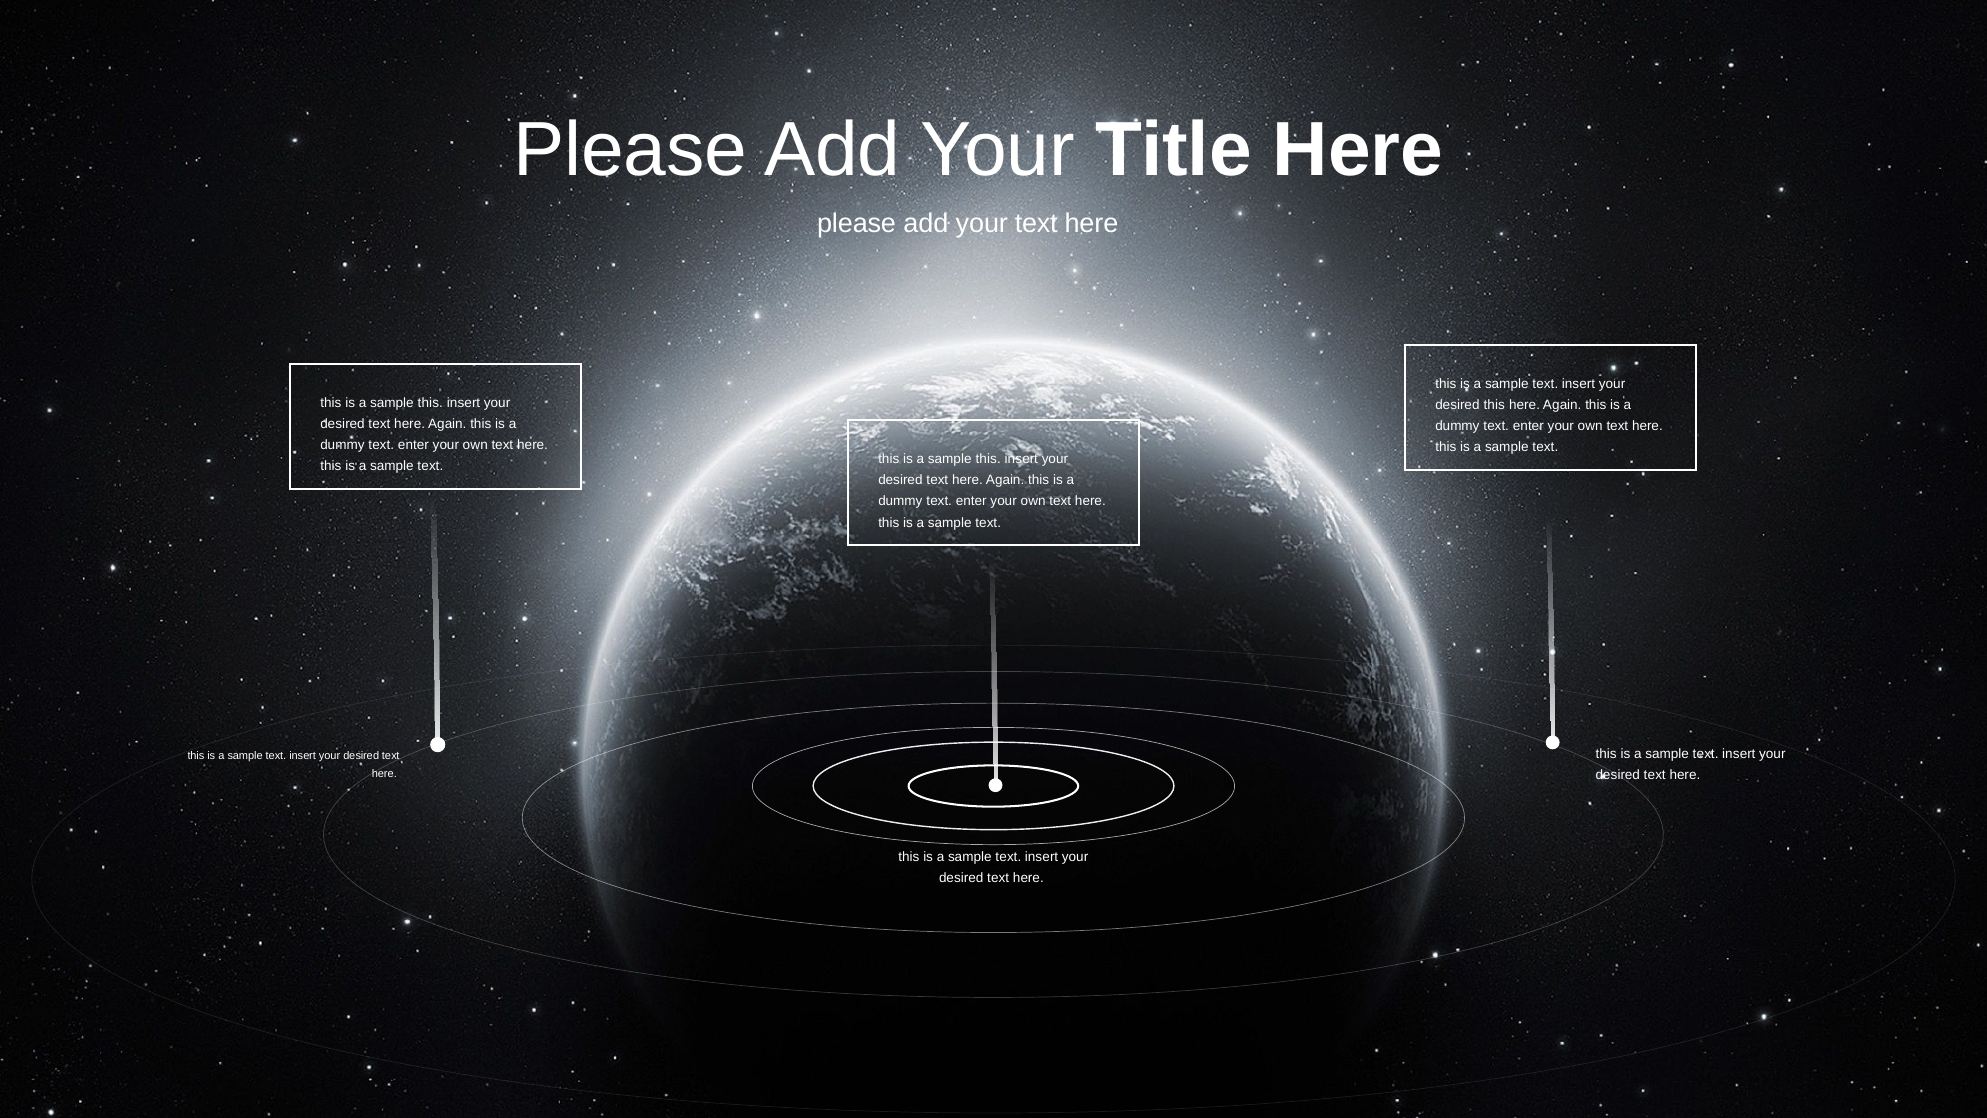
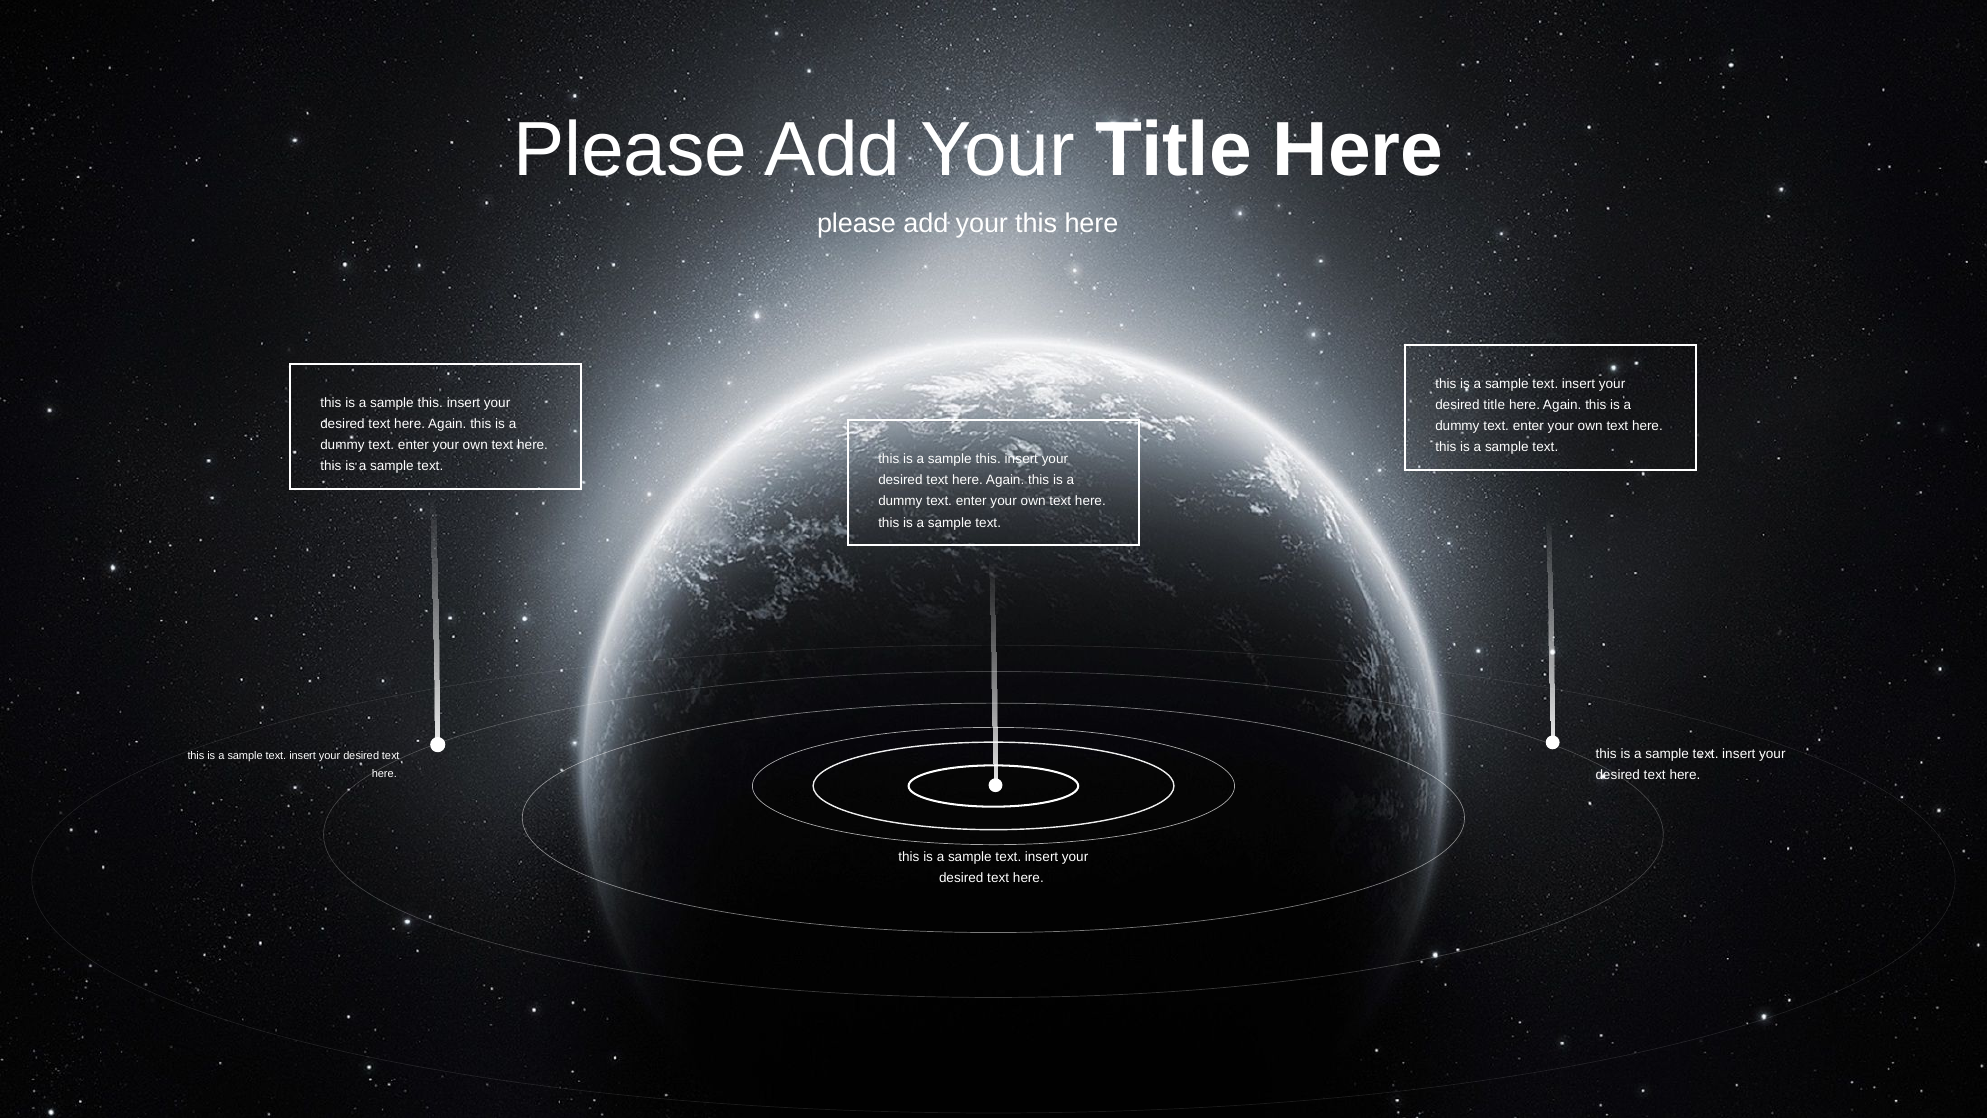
your text: text -> this
desired this: this -> title
